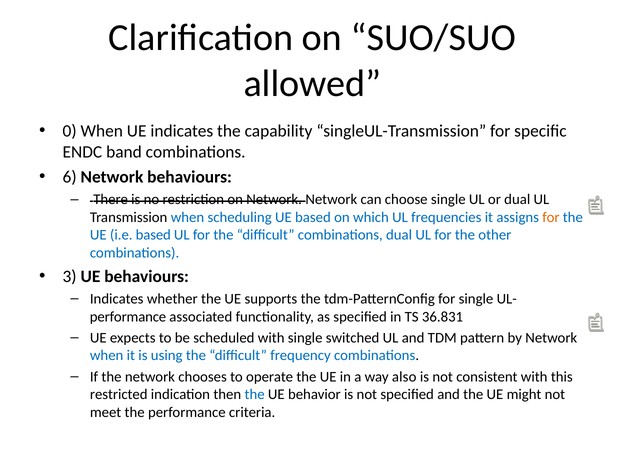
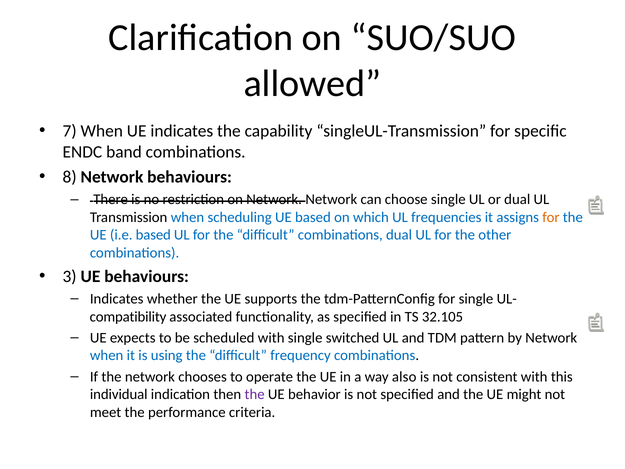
0: 0 -> 7
6: 6 -> 8
performance at (128, 316): performance -> compatibility
36.831: 36.831 -> 32.105
restricted: restricted -> individual
the at (255, 394) colour: blue -> purple
